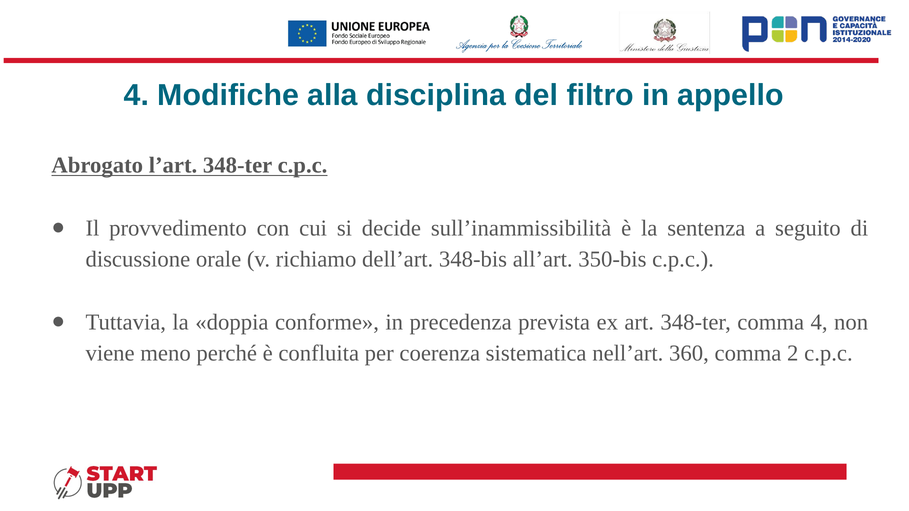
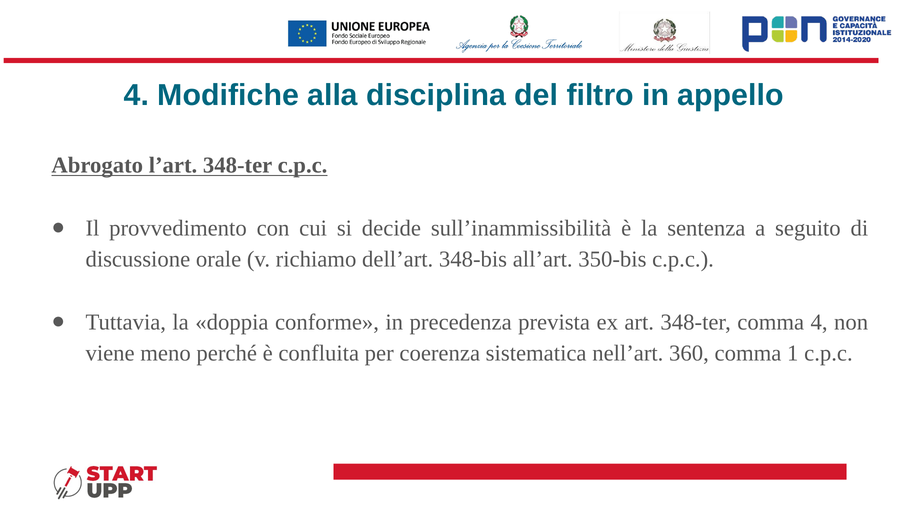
2: 2 -> 1
